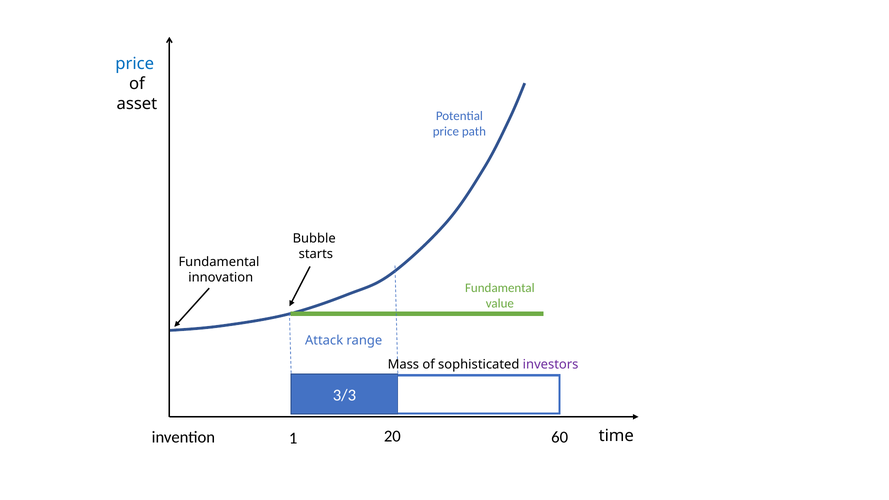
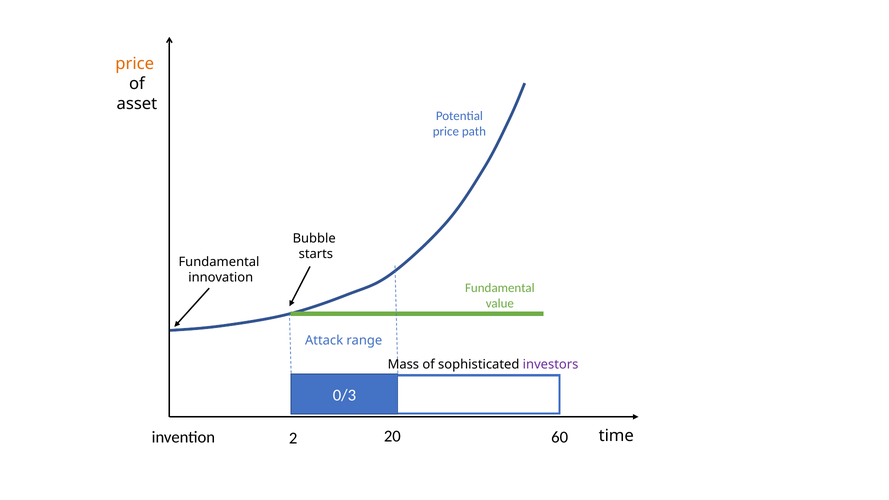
price at (135, 64) colour: blue -> orange
3/3: 3/3 -> 0/3
1: 1 -> 2
